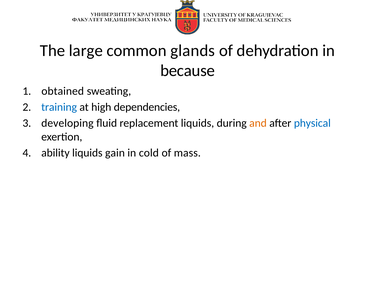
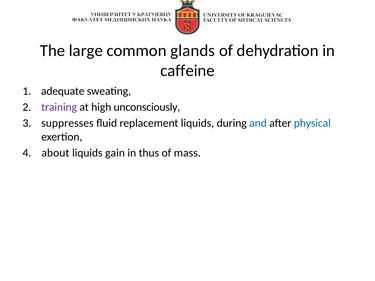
because: because -> caffeine
obtained: obtained -> adequate
training colour: blue -> purple
dependencies: dependencies -> unconsciously
developing: developing -> suppresses
and colour: orange -> blue
ability: ability -> about
cold: cold -> thus
